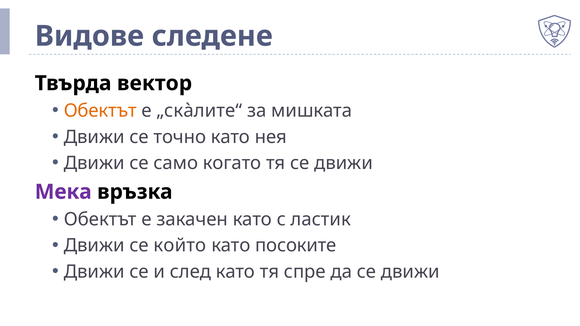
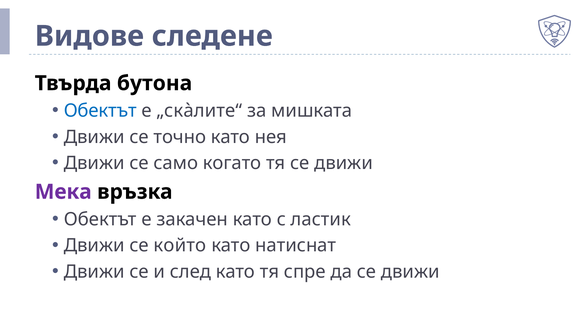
вектор: вектор -> бутона
Обектът at (100, 111) colour: orange -> blue
посоките: посоките -> натиснат
